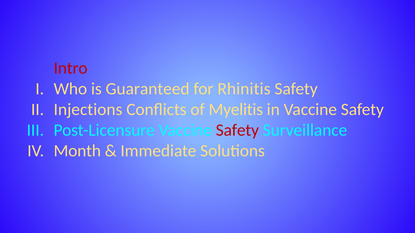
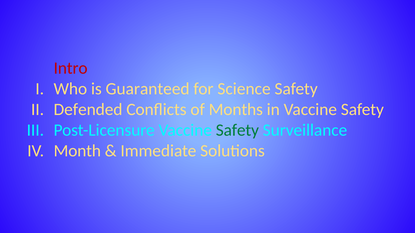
Rhinitis: Rhinitis -> Science
Injections: Injections -> Defended
Myelitis: Myelitis -> Months
Safety at (237, 130) colour: red -> green
